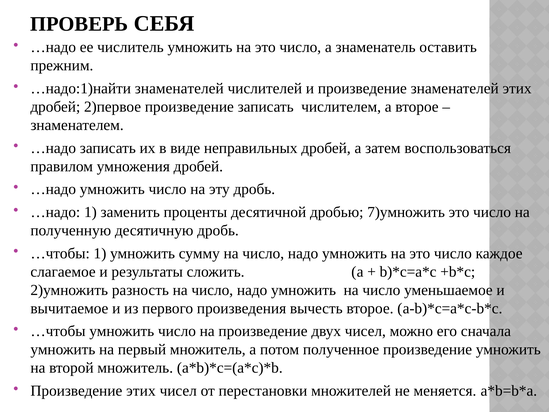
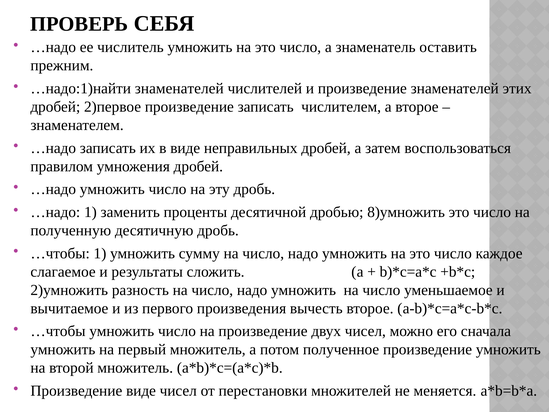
7)умножить: 7)умножить -> 8)умножить
Произведение этих: этих -> виде
